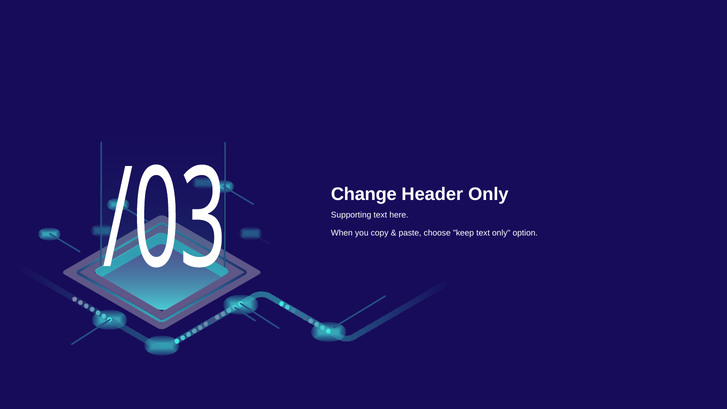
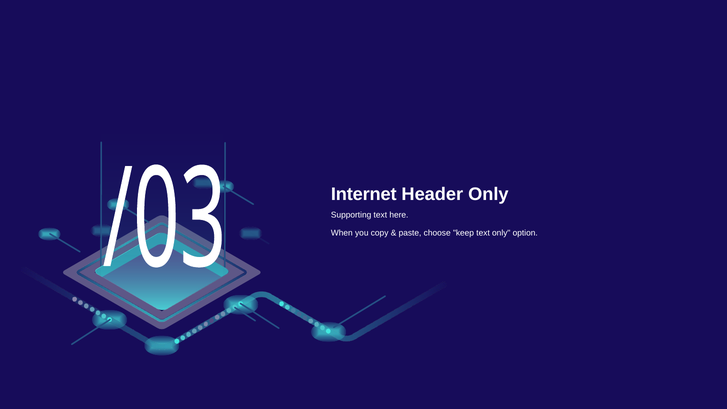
Change: Change -> Internet
